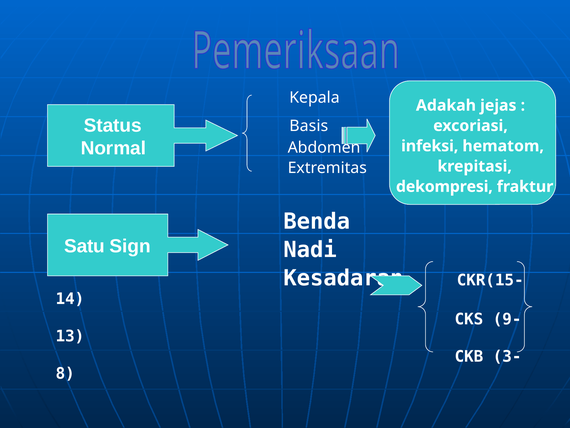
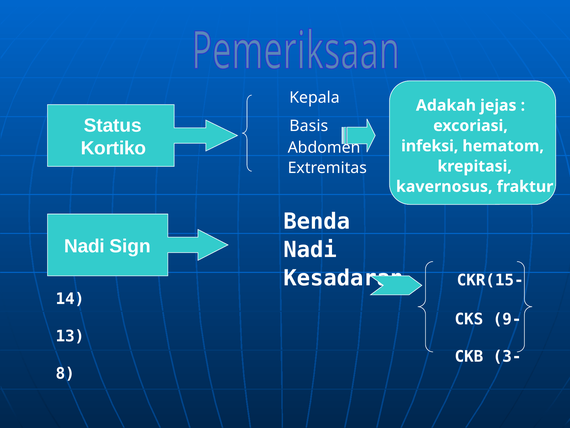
Normal: Normal -> Kortiko
dekompresi: dekompresi -> kavernosus
Satu at (85, 246): Satu -> Nadi
